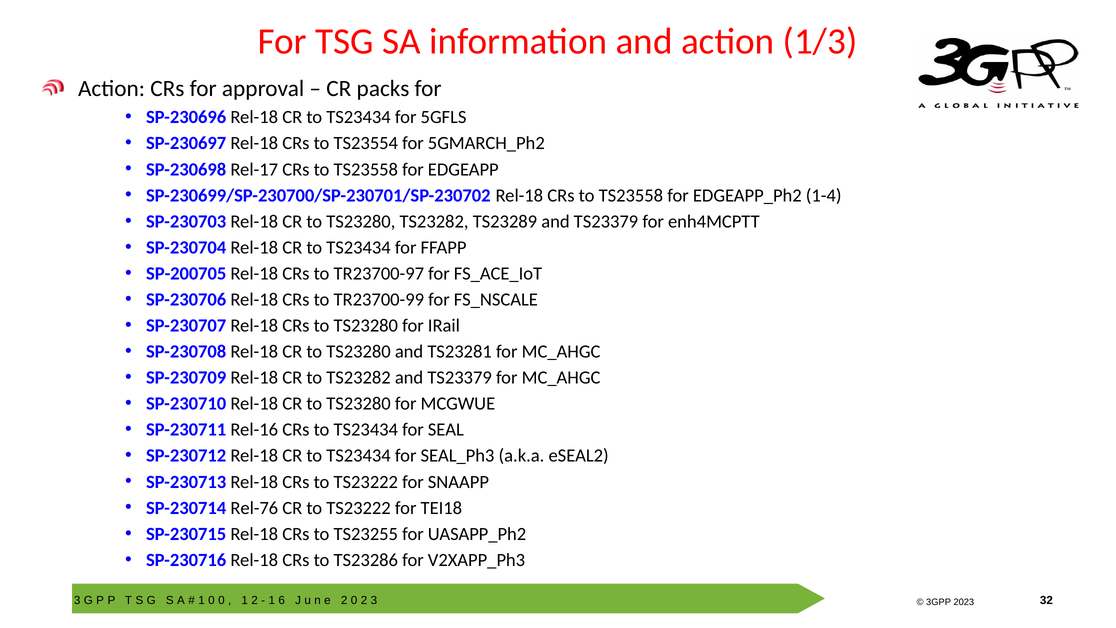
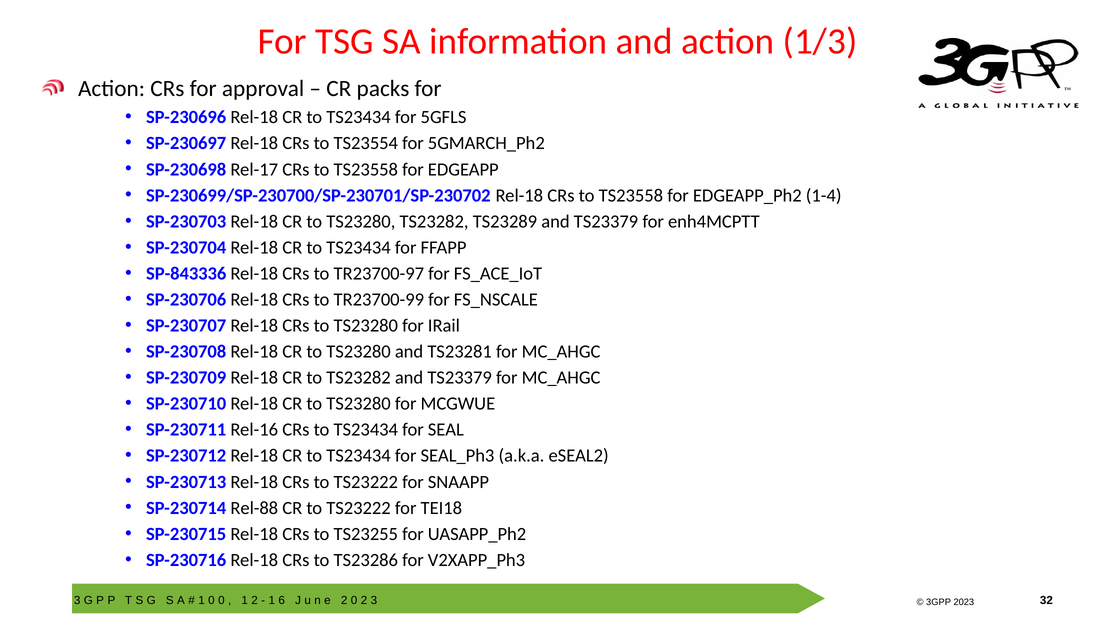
SP-200705: SP-200705 -> SP-843336
Rel-76: Rel-76 -> Rel-88
